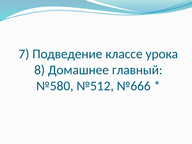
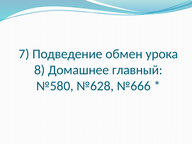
классе: классе -> обмен
№512: №512 -> №628
